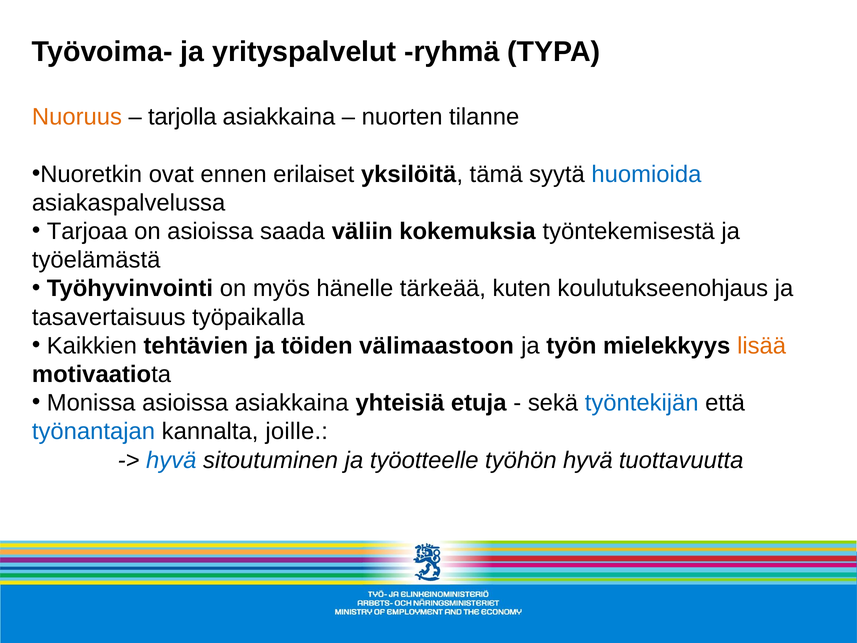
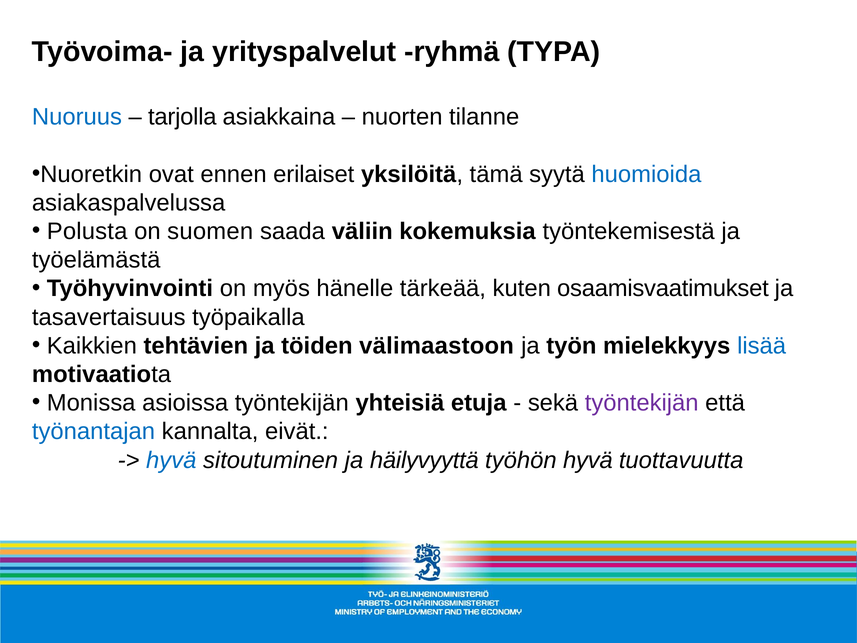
Nuoruus colour: orange -> blue
Tarjoaa: Tarjoaa -> Polusta
on asioissa: asioissa -> suomen
koulutukseenohjaus: koulutukseenohjaus -> osaamisvaatimukset
lisää colour: orange -> blue
asioissa asiakkaina: asiakkaina -> työntekijän
työntekijän at (642, 403) colour: blue -> purple
joille: joille -> eivät
työotteelle: työotteelle -> häilyvyyttä
